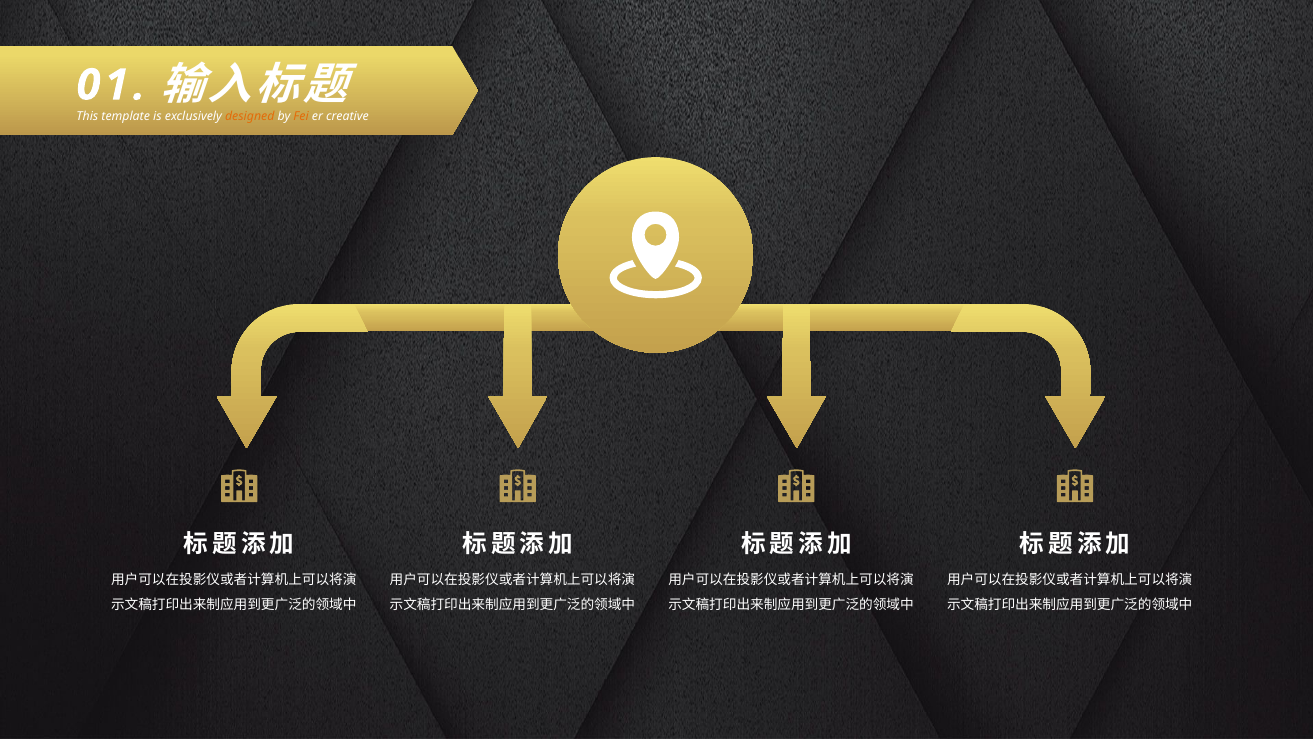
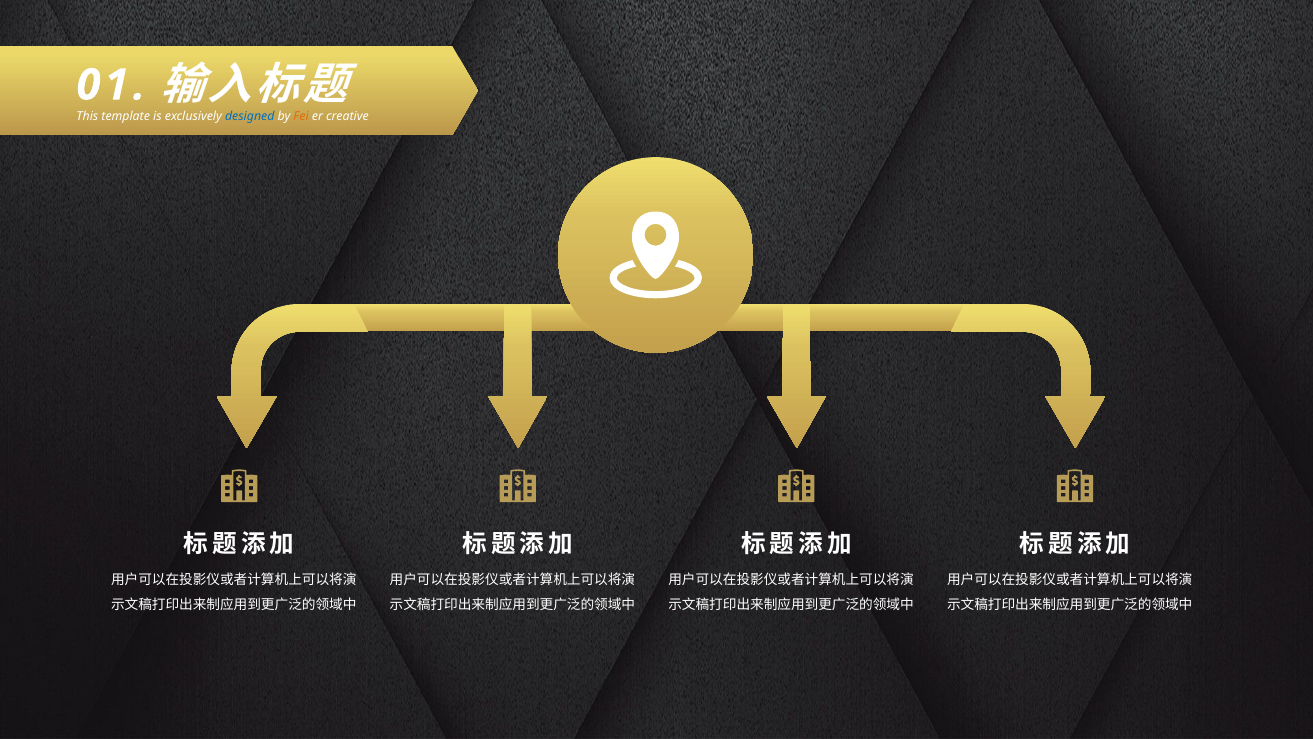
designed colour: orange -> blue
